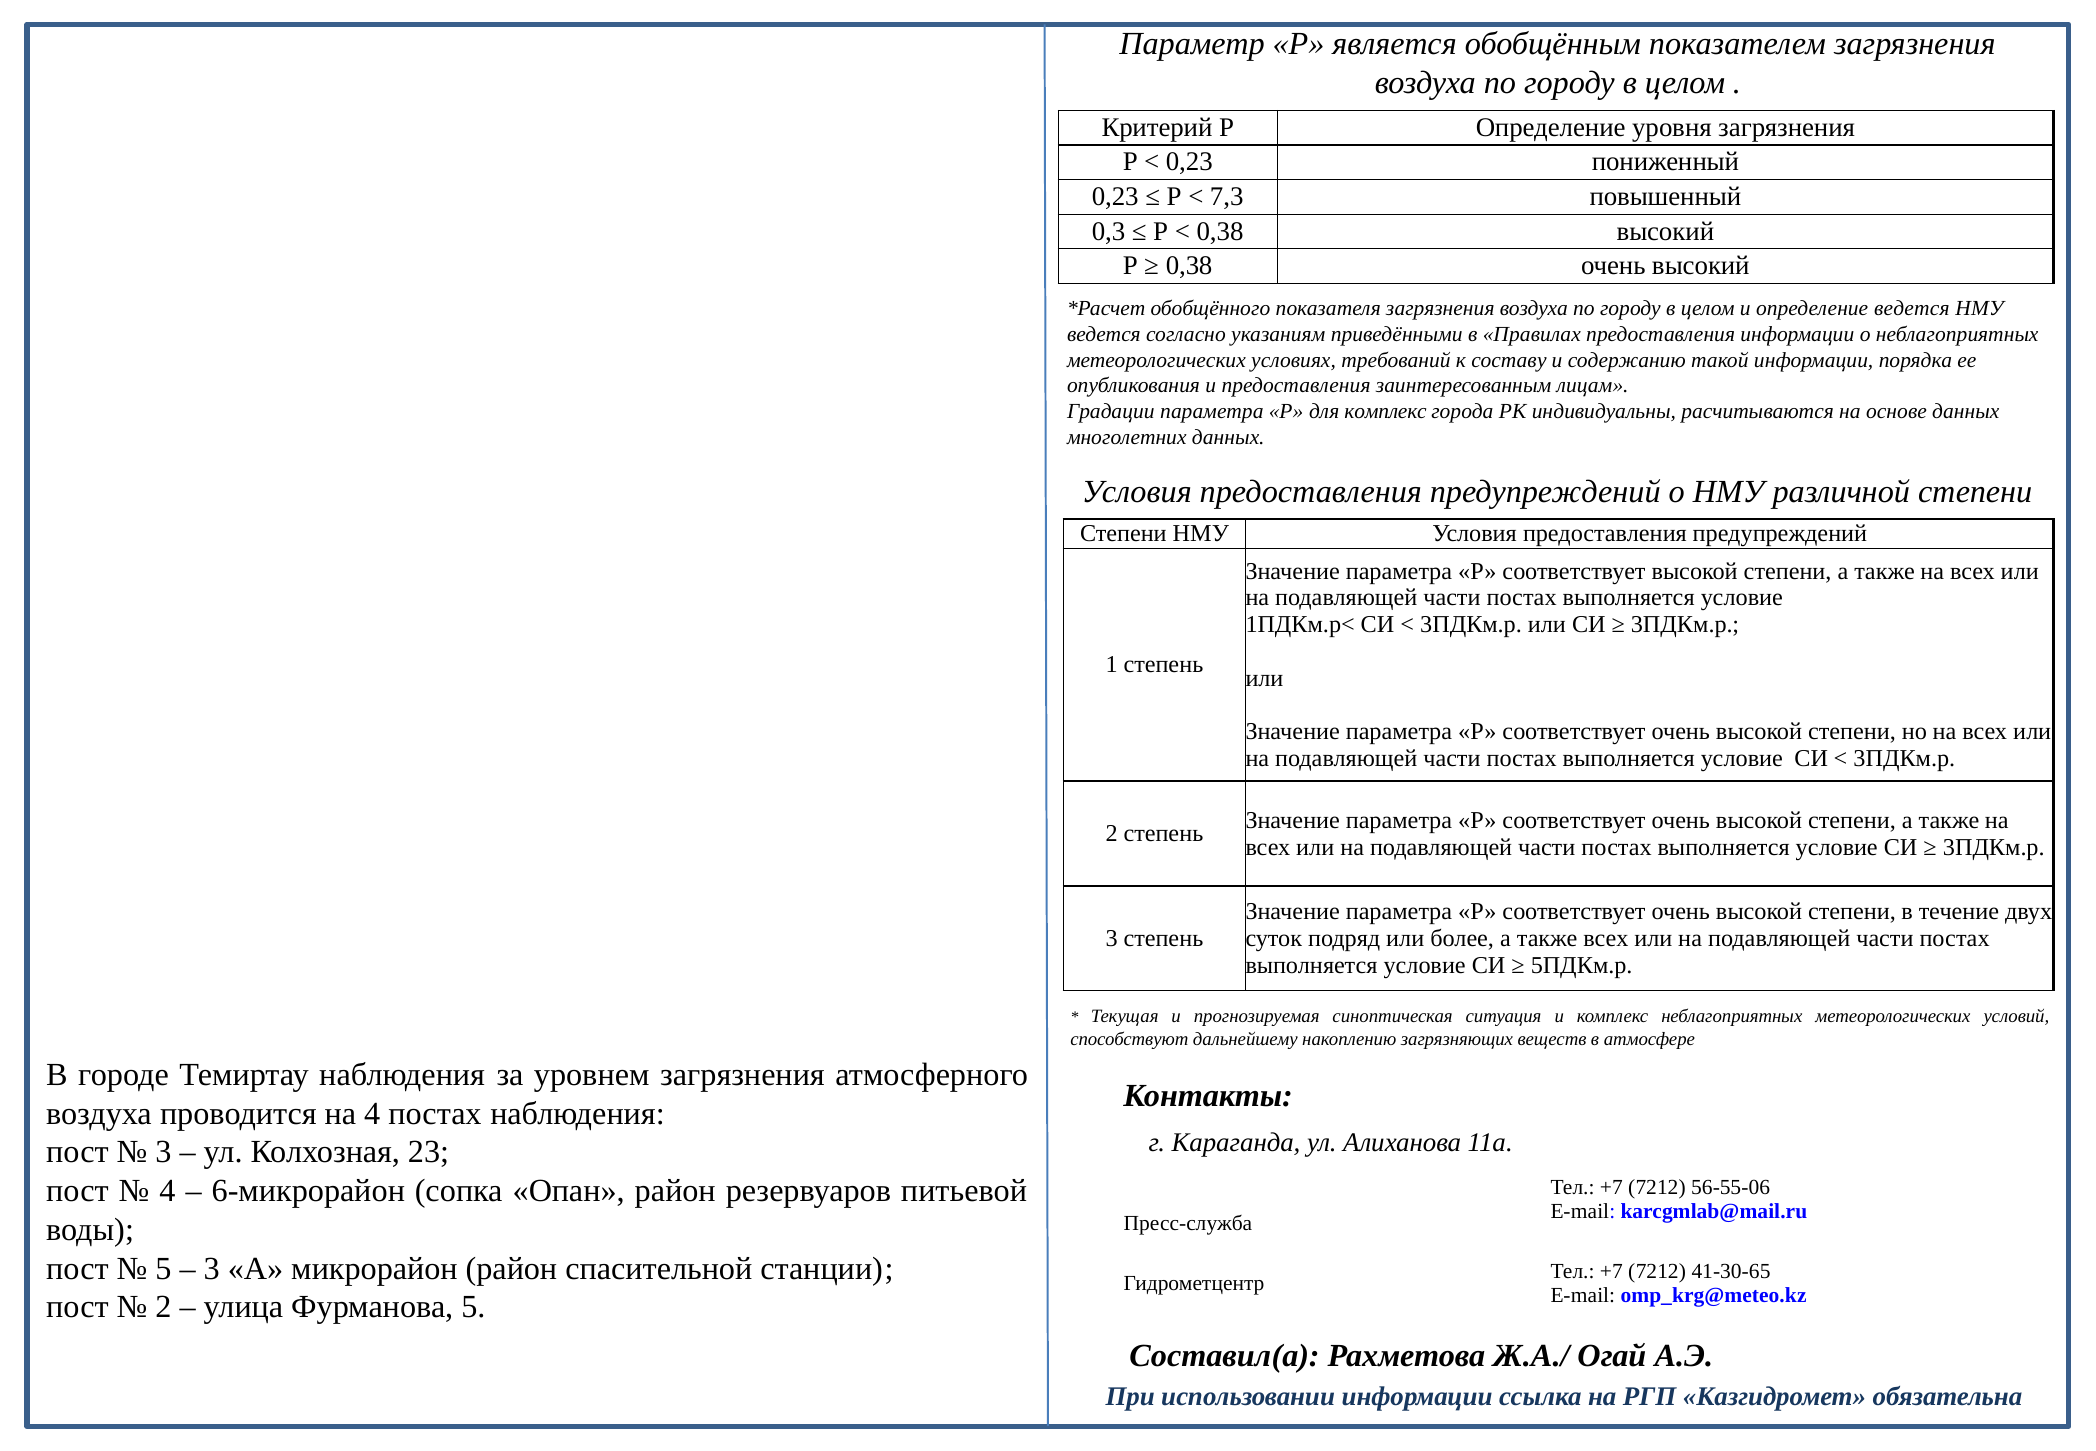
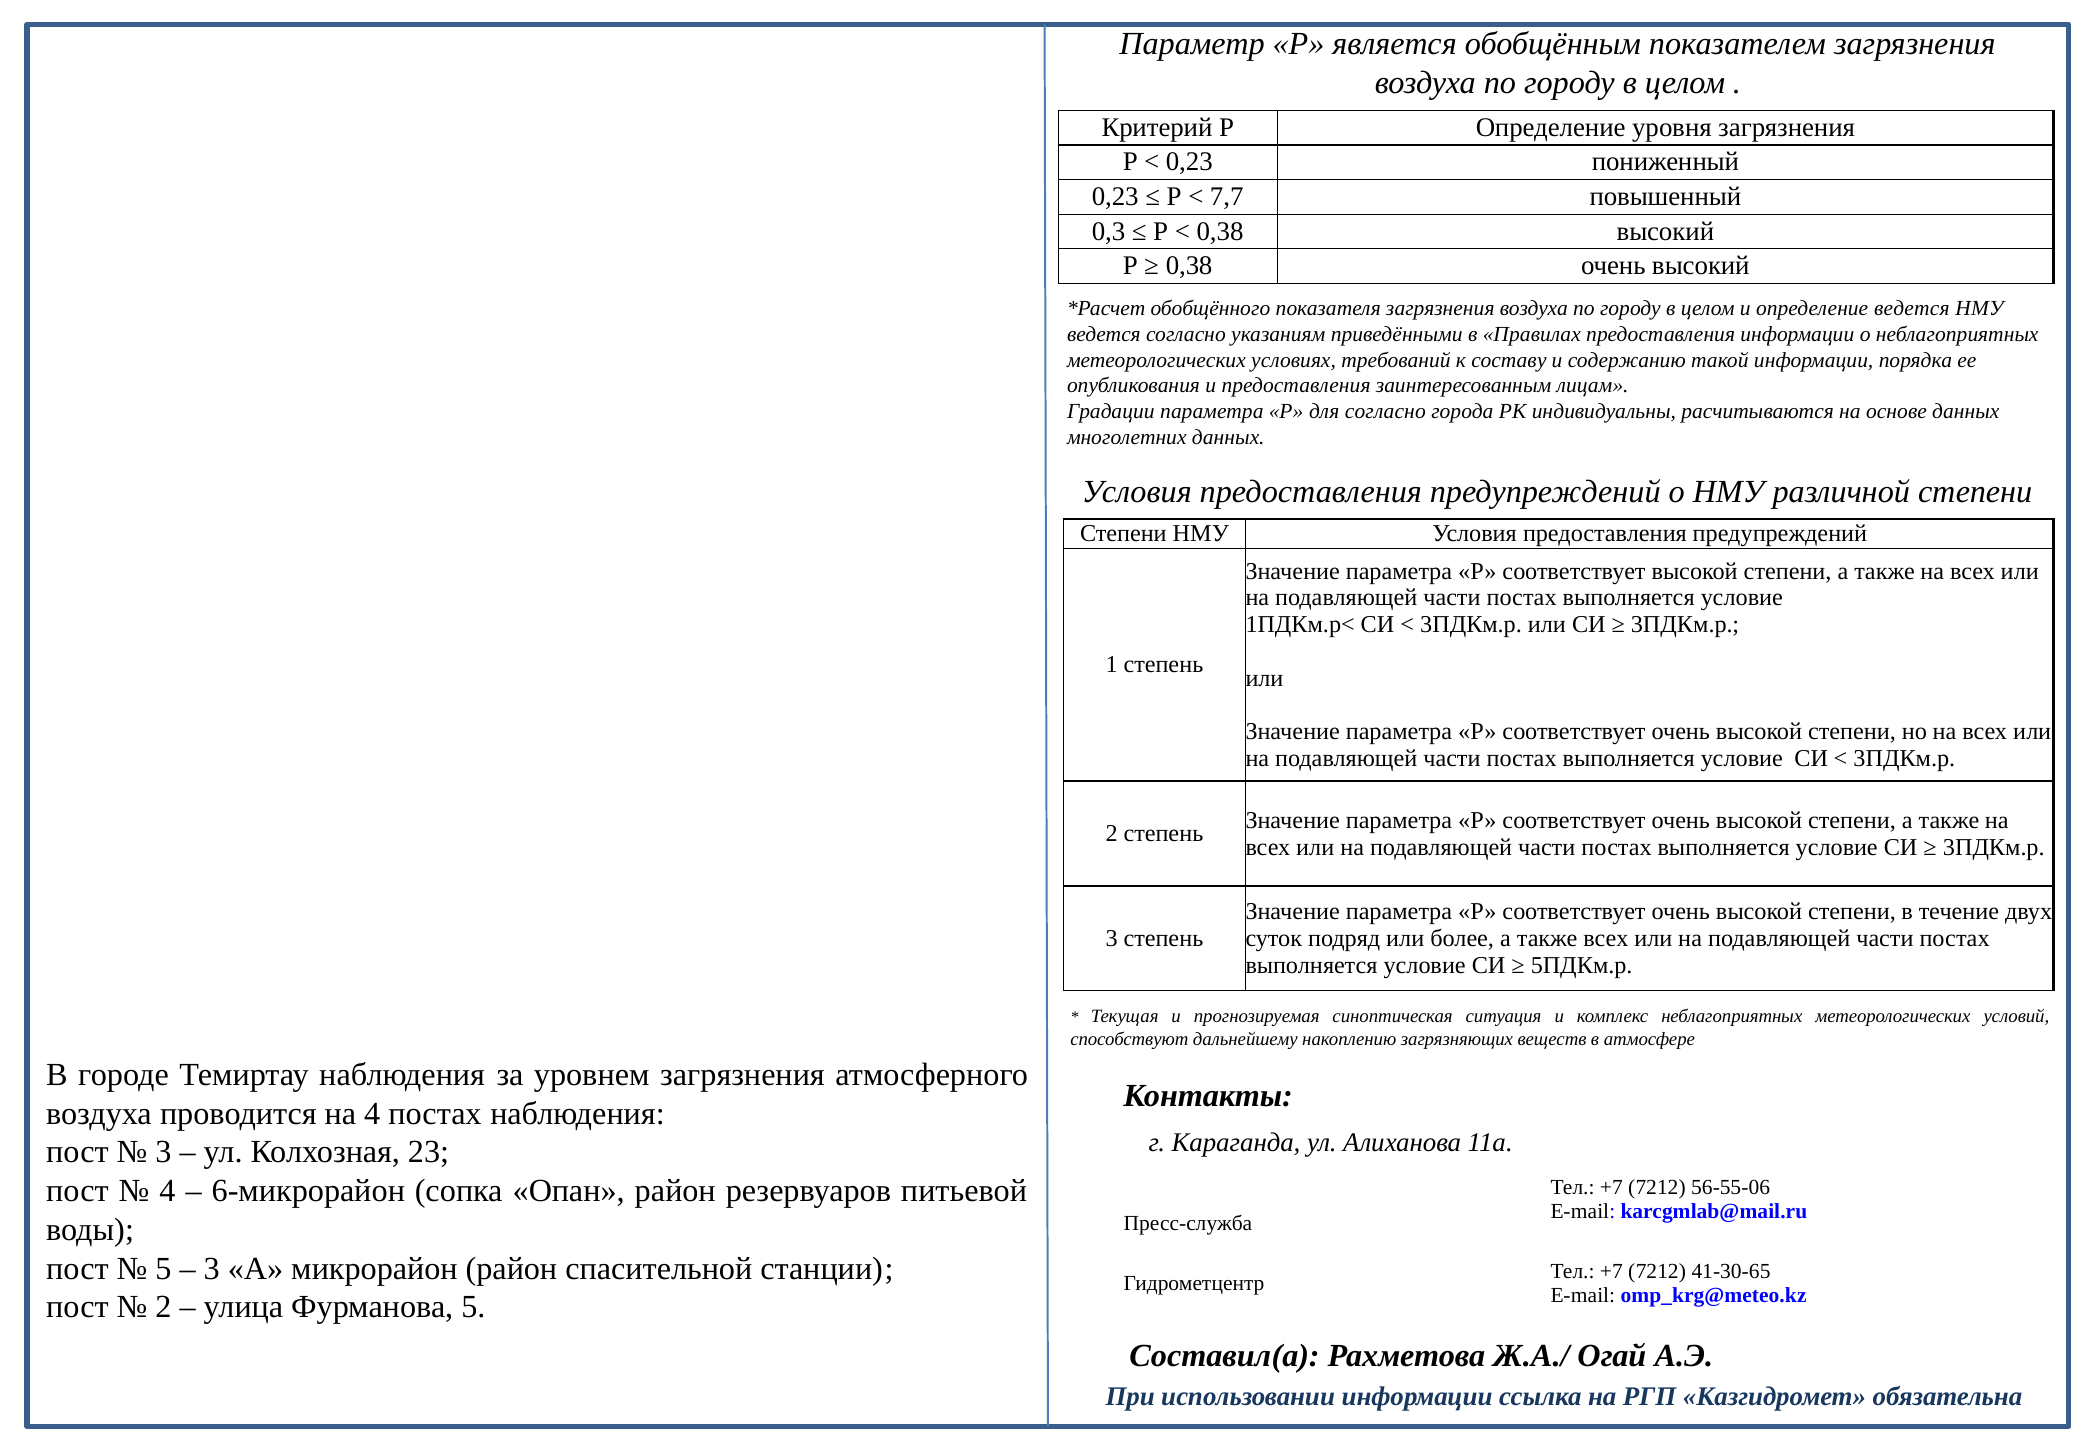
7,3: 7,3 -> 7,7
для комплекс: комплекс -> согласно
